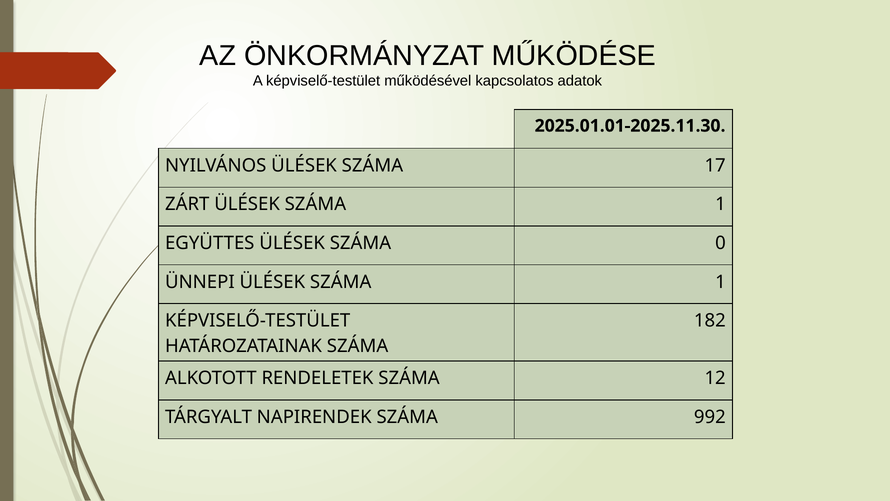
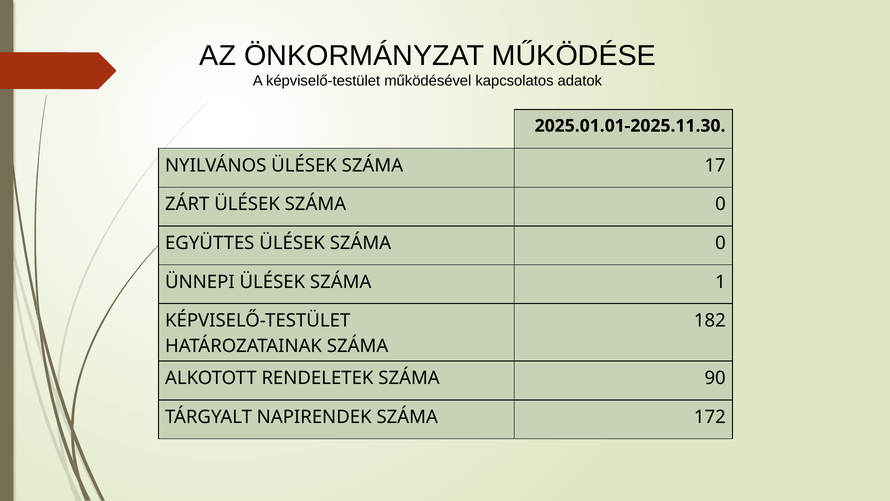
ZÁRT ÜLÉSEK SZÁMA 1: 1 -> 0
12: 12 -> 90
992: 992 -> 172
